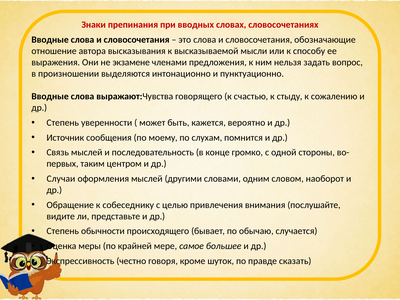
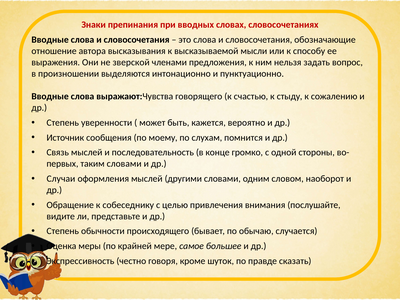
экзамене: экзамене -> зверской
таким центром: центром -> словами
